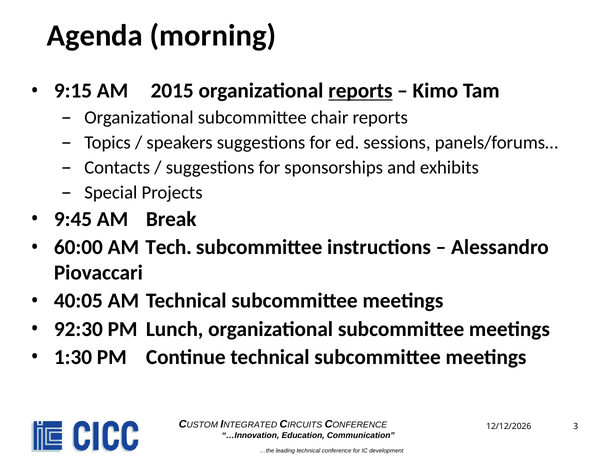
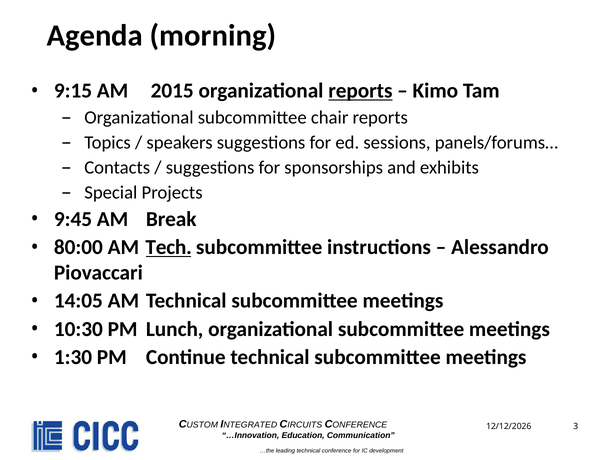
60:00: 60:00 -> 80:00
Tech underline: none -> present
40:05: 40:05 -> 14:05
92:30: 92:30 -> 10:30
